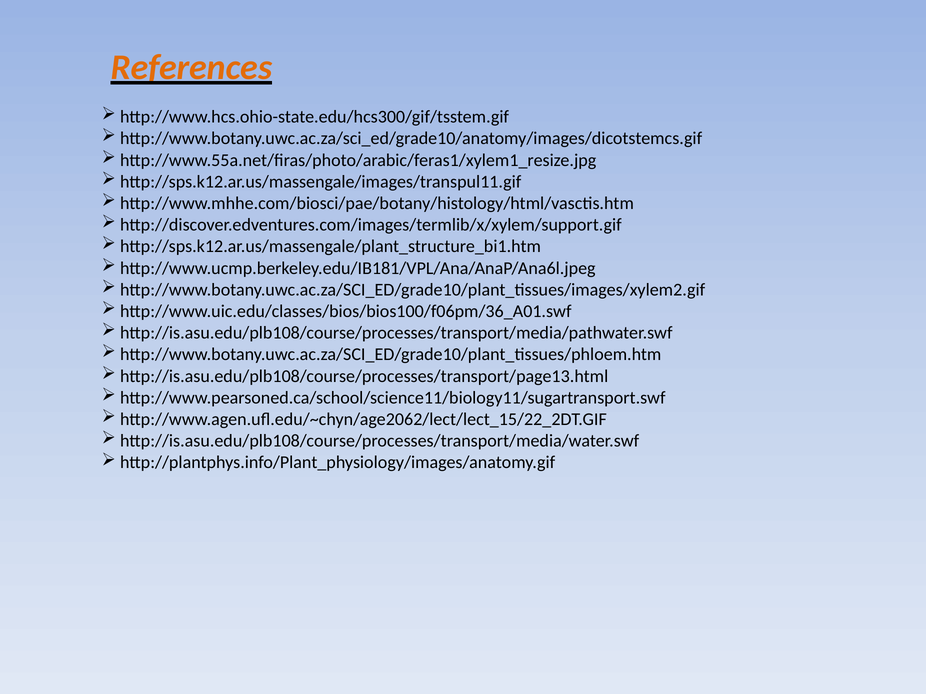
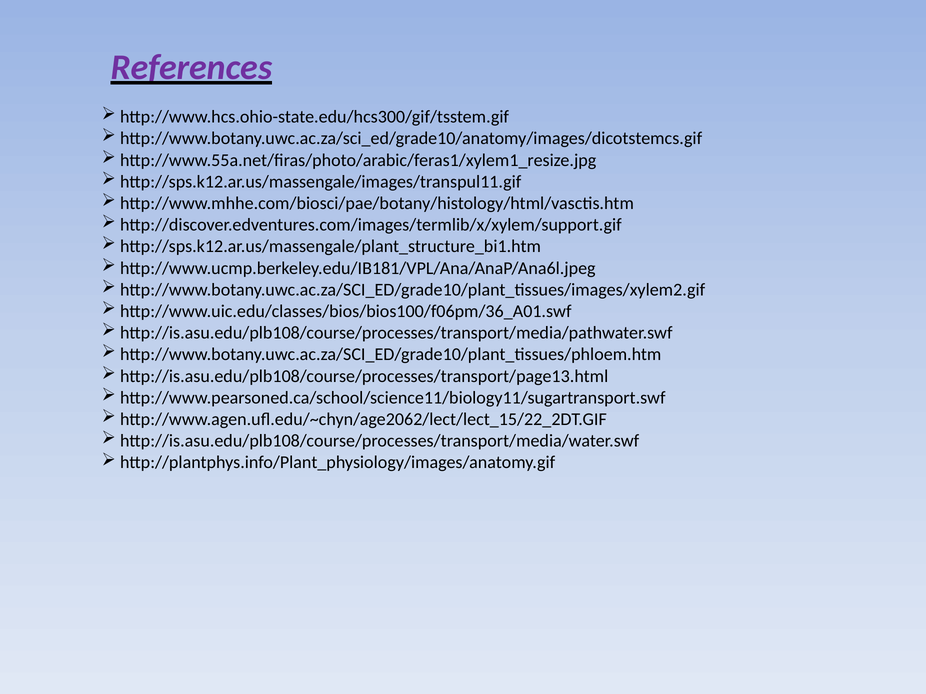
References colour: orange -> purple
